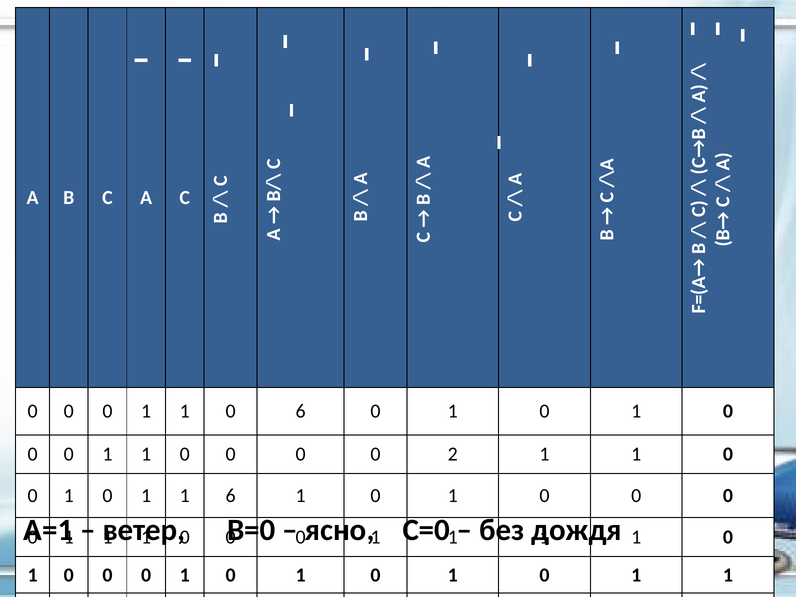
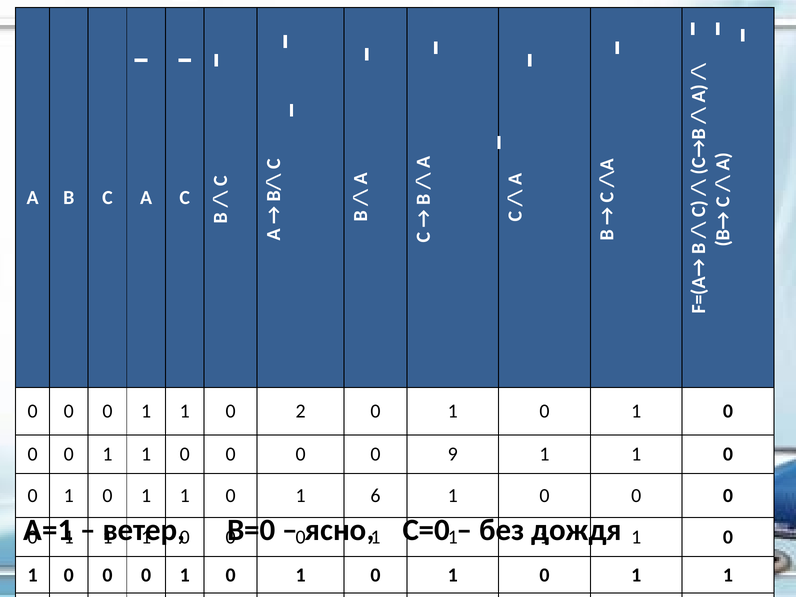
0 6: 6 -> 2
2: 2 -> 9
6 at (231, 496): 6 -> 0
0 at (375, 496): 0 -> 6
